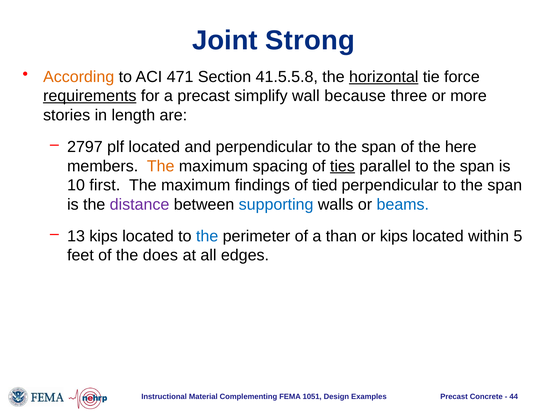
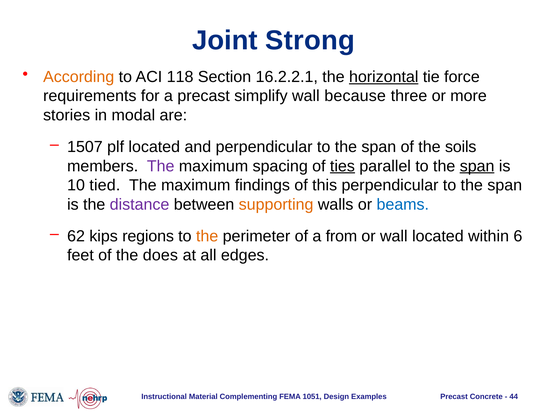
471: 471 -> 118
41.5.5.8: 41.5.5.8 -> 16.2.2.1
requirements underline: present -> none
length: length -> modal
2797: 2797 -> 1507
here: here -> soils
The at (161, 166) colour: orange -> purple
span at (477, 166) underline: none -> present
first: first -> tied
tied: tied -> this
supporting colour: blue -> orange
13: 13 -> 62
located at (148, 236): located -> regions
the at (207, 236) colour: blue -> orange
than: than -> from
or kips: kips -> wall
5: 5 -> 6
